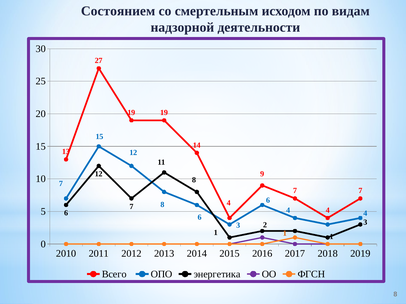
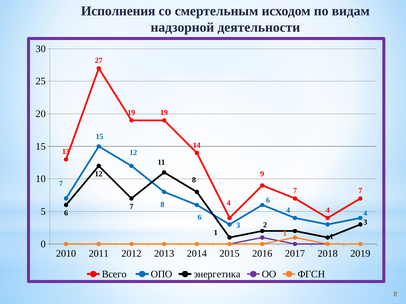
Состоянием: Состоянием -> Исполнения
